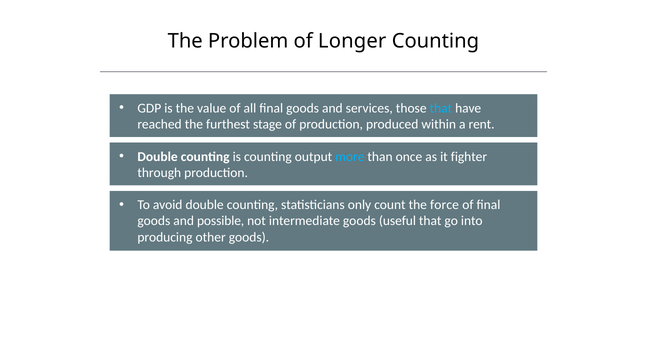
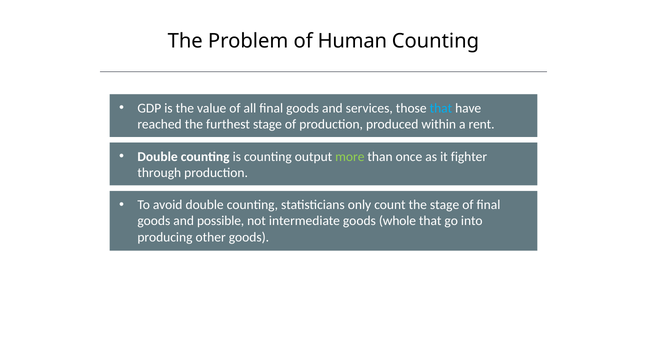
Longer: Longer -> Human
more colour: light blue -> light green
the force: force -> stage
useful: useful -> whole
